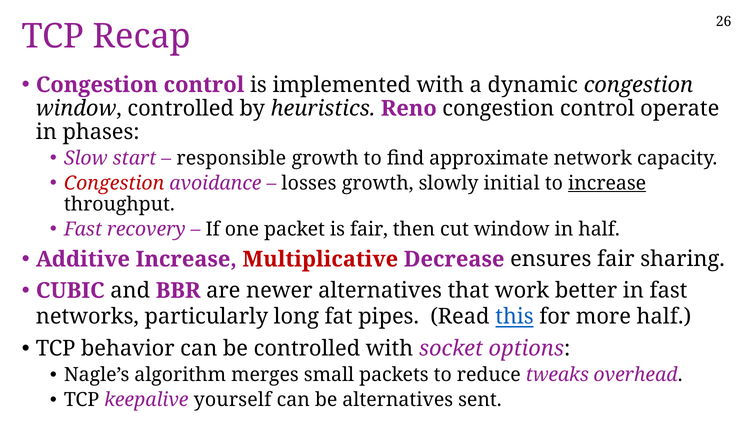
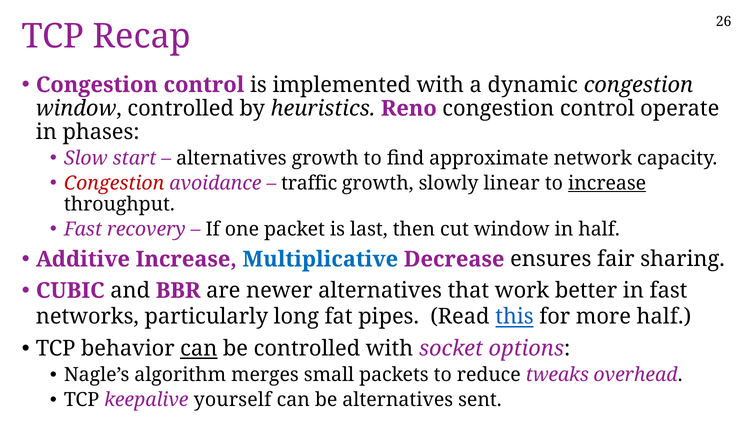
responsible at (231, 158): responsible -> alternatives
losses: losses -> traffic
initial: initial -> linear
is fair: fair -> last
Multiplicative colour: red -> blue
can at (199, 349) underline: none -> present
